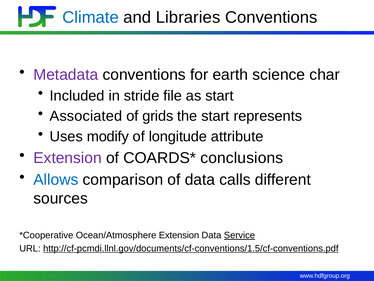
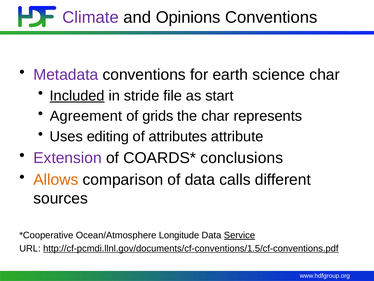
Climate colour: blue -> purple
Libraries: Libraries -> Opinions
Included underline: none -> present
Associated: Associated -> Agreement
the start: start -> char
modify: modify -> editing
longitude: longitude -> attributes
Allows colour: blue -> orange
Ocean/Atmosphere Extension: Extension -> Longitude
